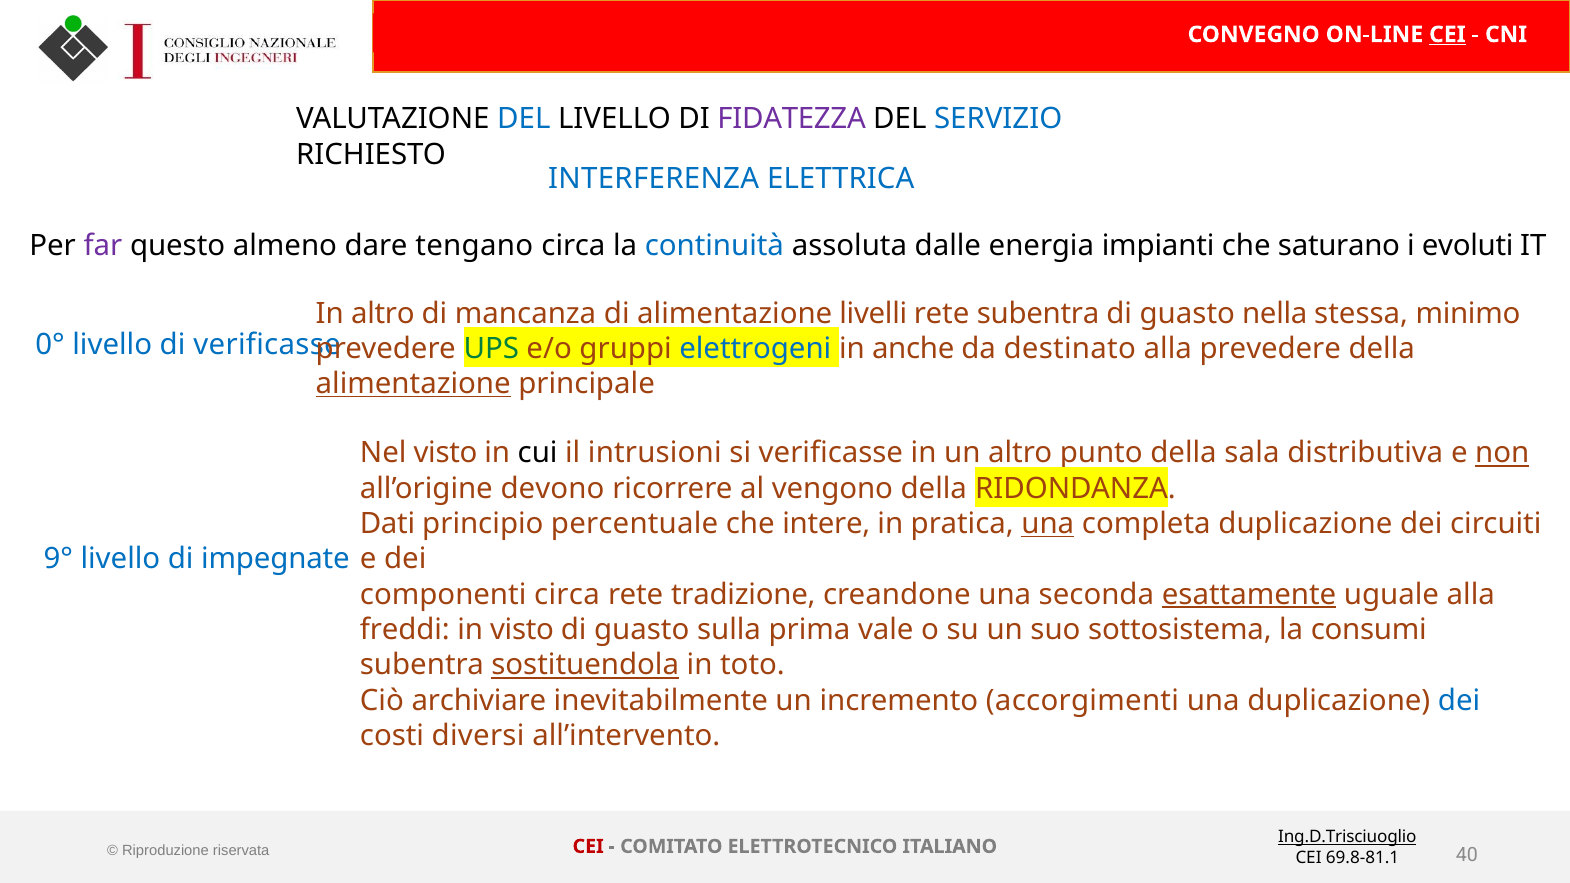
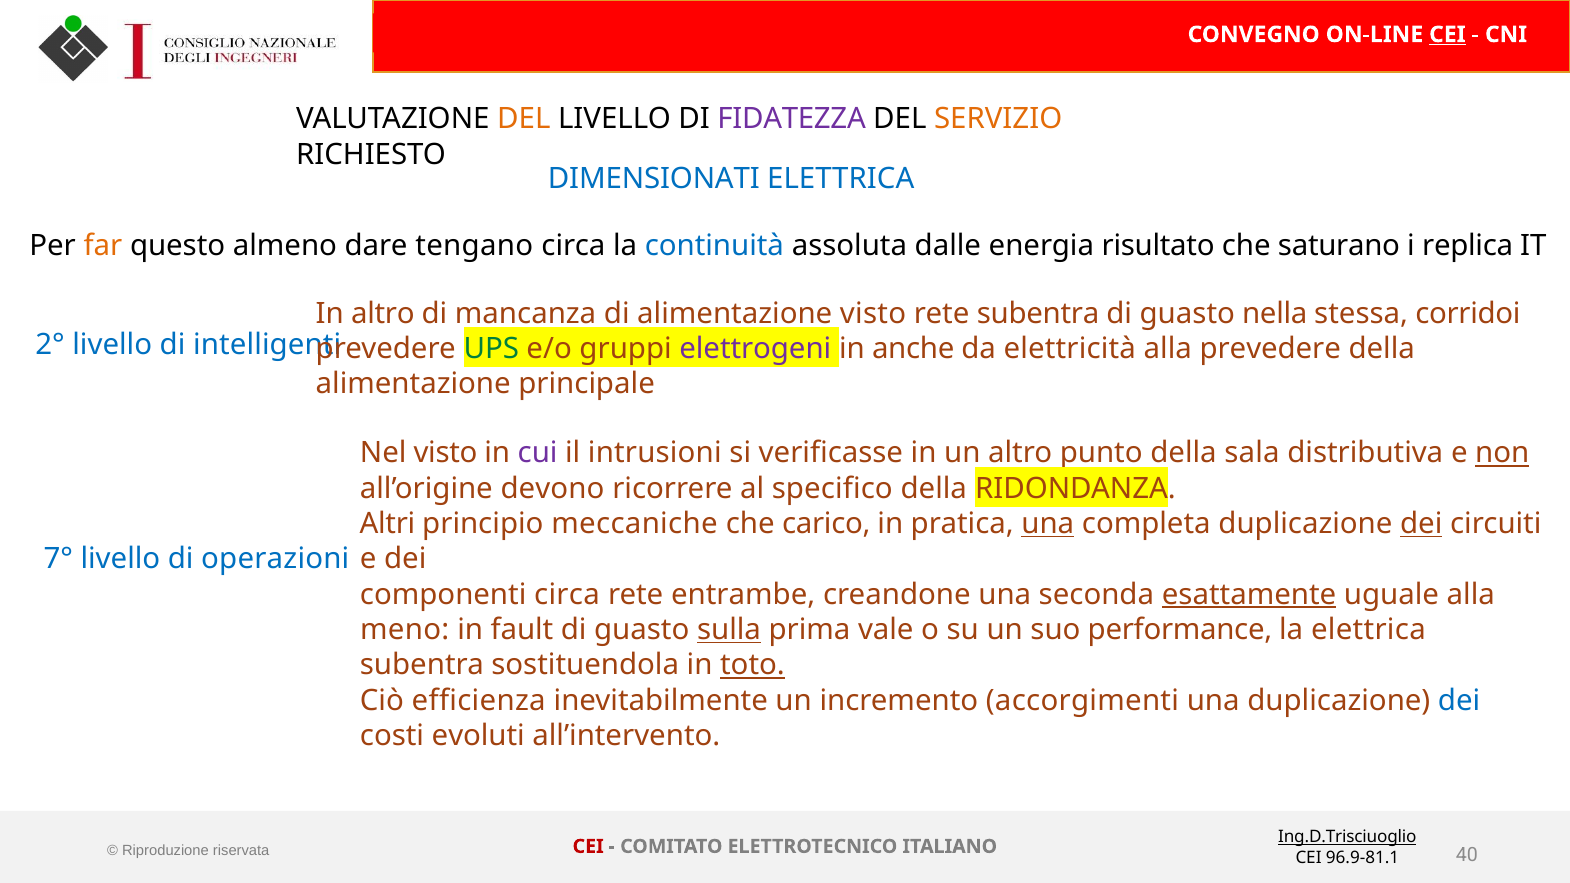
DEL at (524, 119) colour: blue -> orange
SERVIZIO colour: blue -> orange
INTERFERENZA: INTERFERENZA -> DIMENSIONATI
far colour: purple -> orange
impianti: impianti -> risultato
evoluti: evoluti -> replica
livelli at (873, 313): livelli -> visto
minimo: minimo -> corridoi
0°: 0° -> 2°
di verificasse: verificasse -> intelligenti
elettrogeni colour: blue -> purple
destinato: destinato -> elettricità
alimentazione at (413, 384) underline: present -> none
cui colour: black -> purple
vengono: vengono -> specifico
Dati: Dati -> Altri
percentuale: percentuale -> meccaniche
intere: intere -> carico
dei at (1421, 524) underline: none -> present
9°: 9° -> 7°
impegnate: impegnate -> operazioni
tradizione: tradizione -> entrambe
freddi: freddi -> meno
in visto: visto -> fault
sulla underline: none -> present
sottosistema: sottosistema -> performance
la consumi: consumi -> elettrica
sostituendola underline: present -> none
toto underline: none -> present
archiviare: archiviare -> efficienza
diversi: diversi -> evoluti
69.8-81.1: 69.8-81.1 -> 96.9-81.1
